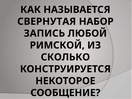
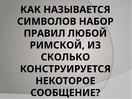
СВЕРНУТАЯ: СВЕРНУТАЯ -> СИМВОЛОВ
ЗАПИСЬ: ЗАПИСЬ -> ПРАВИЛ
